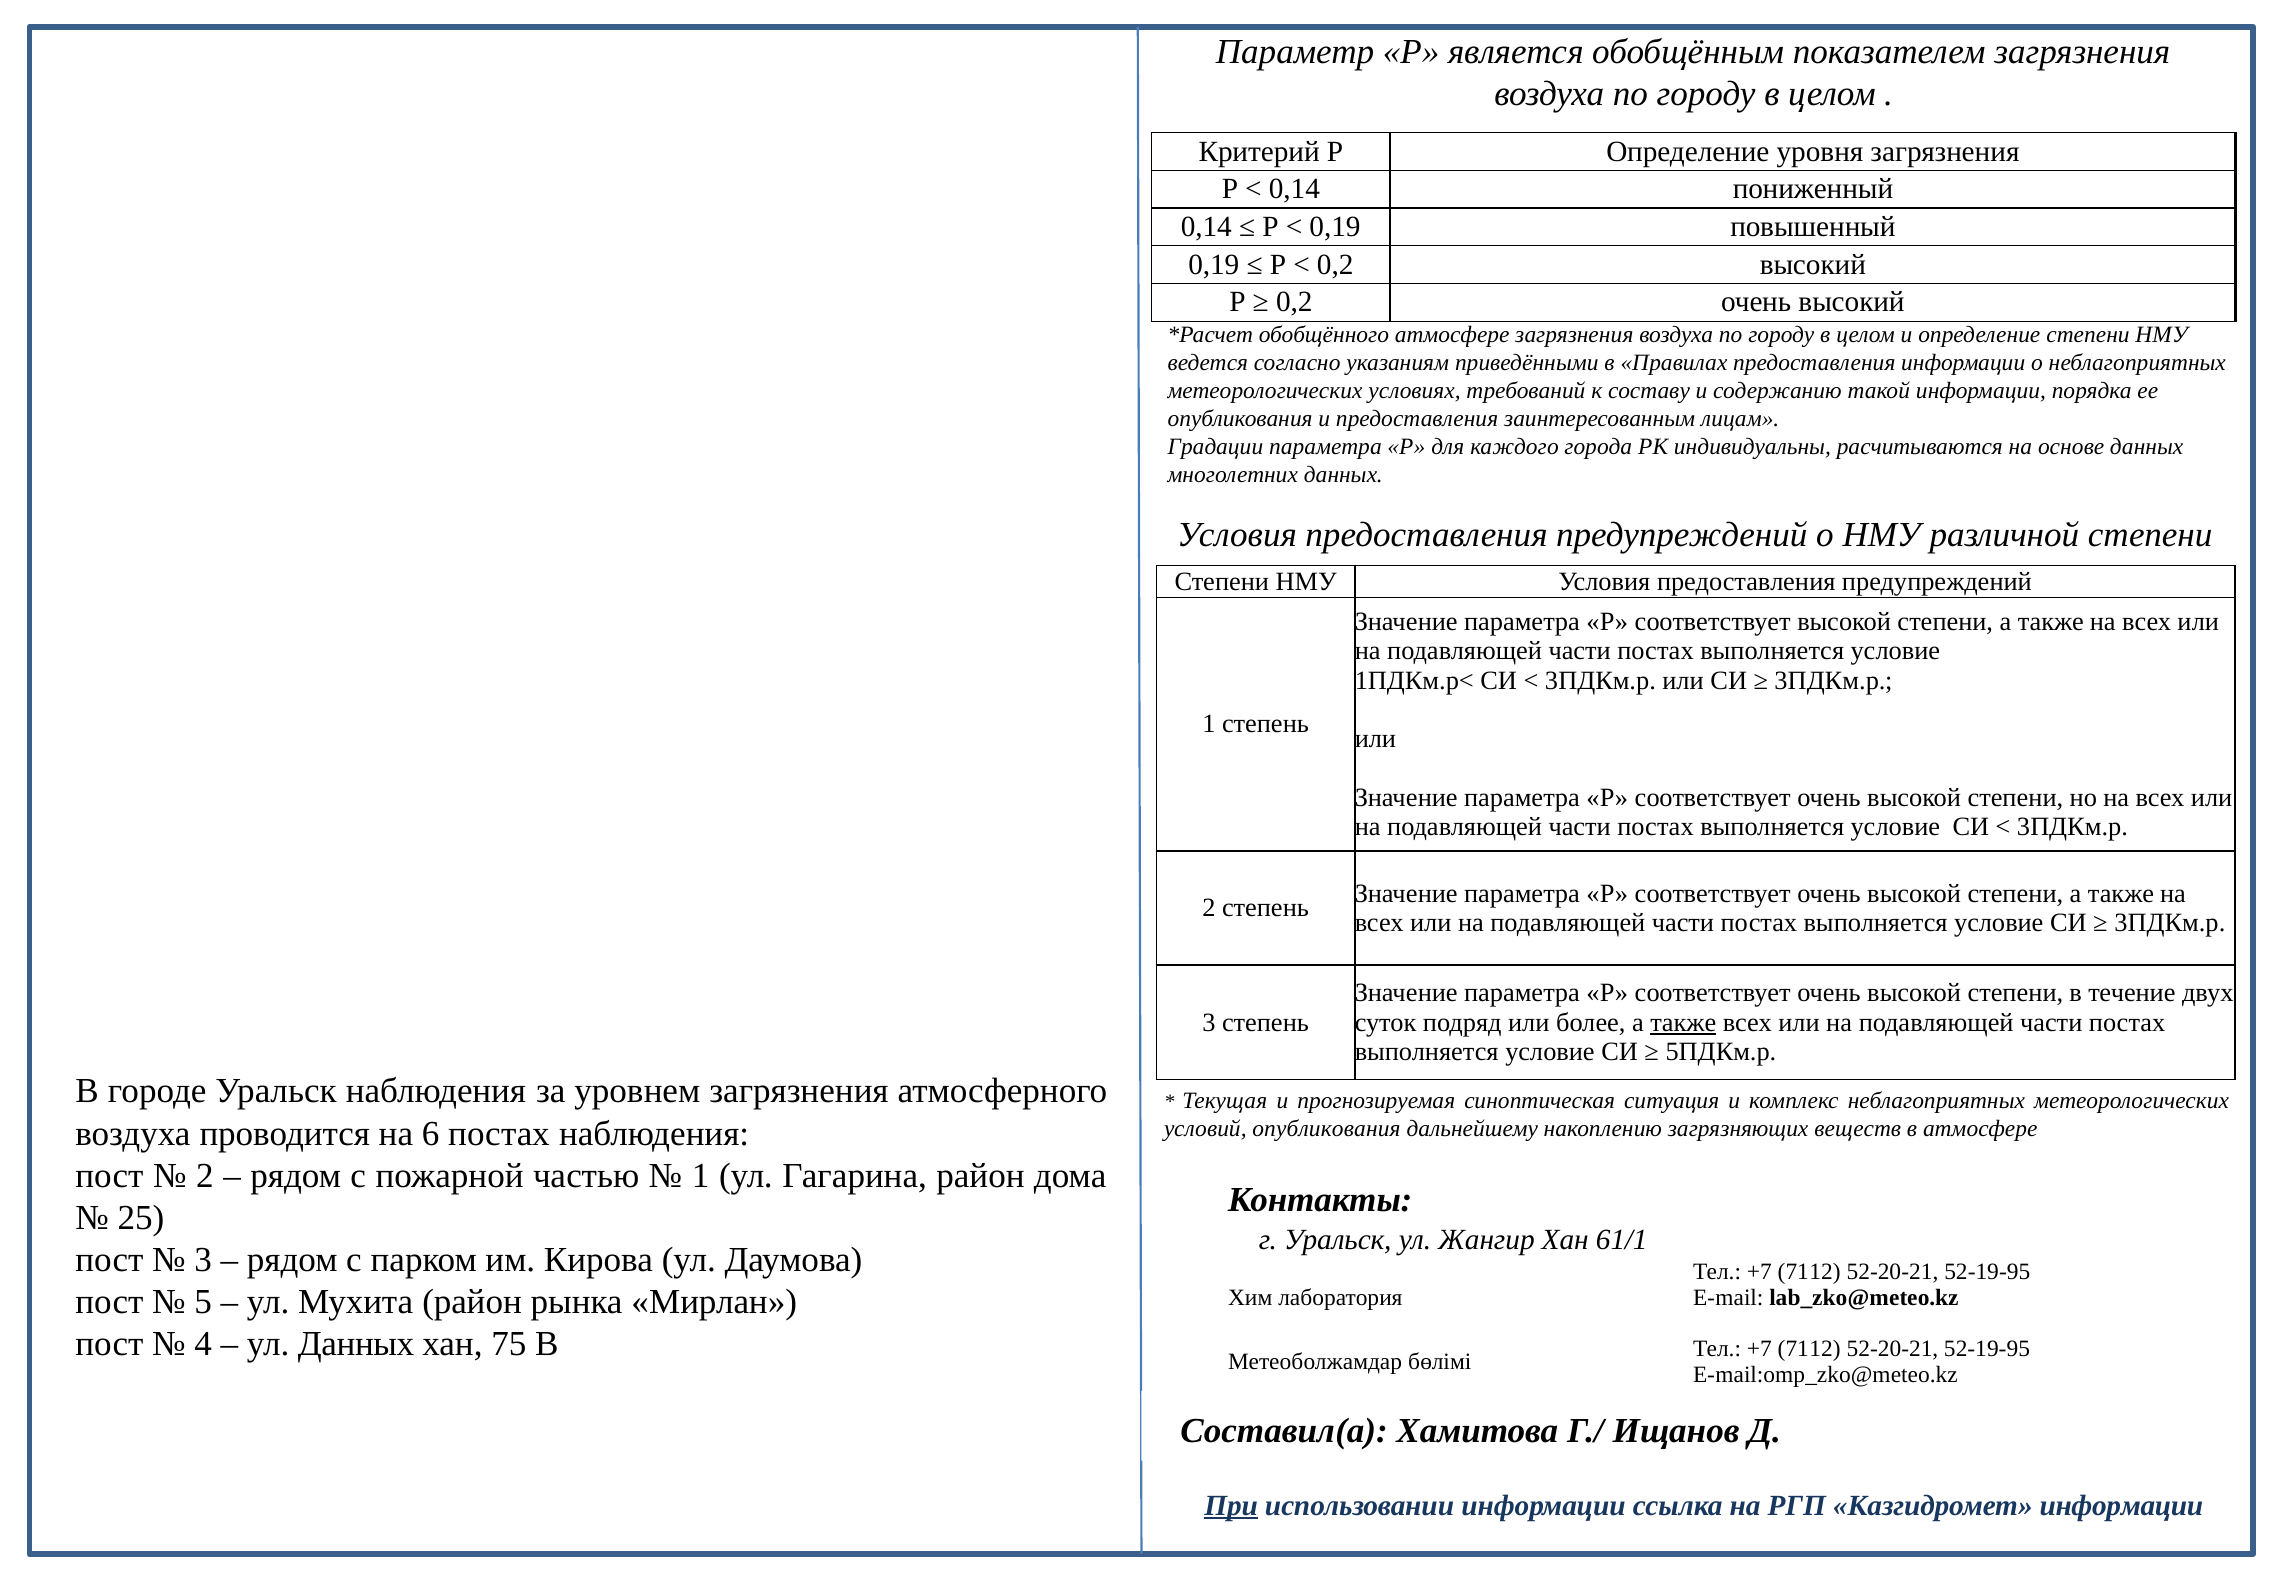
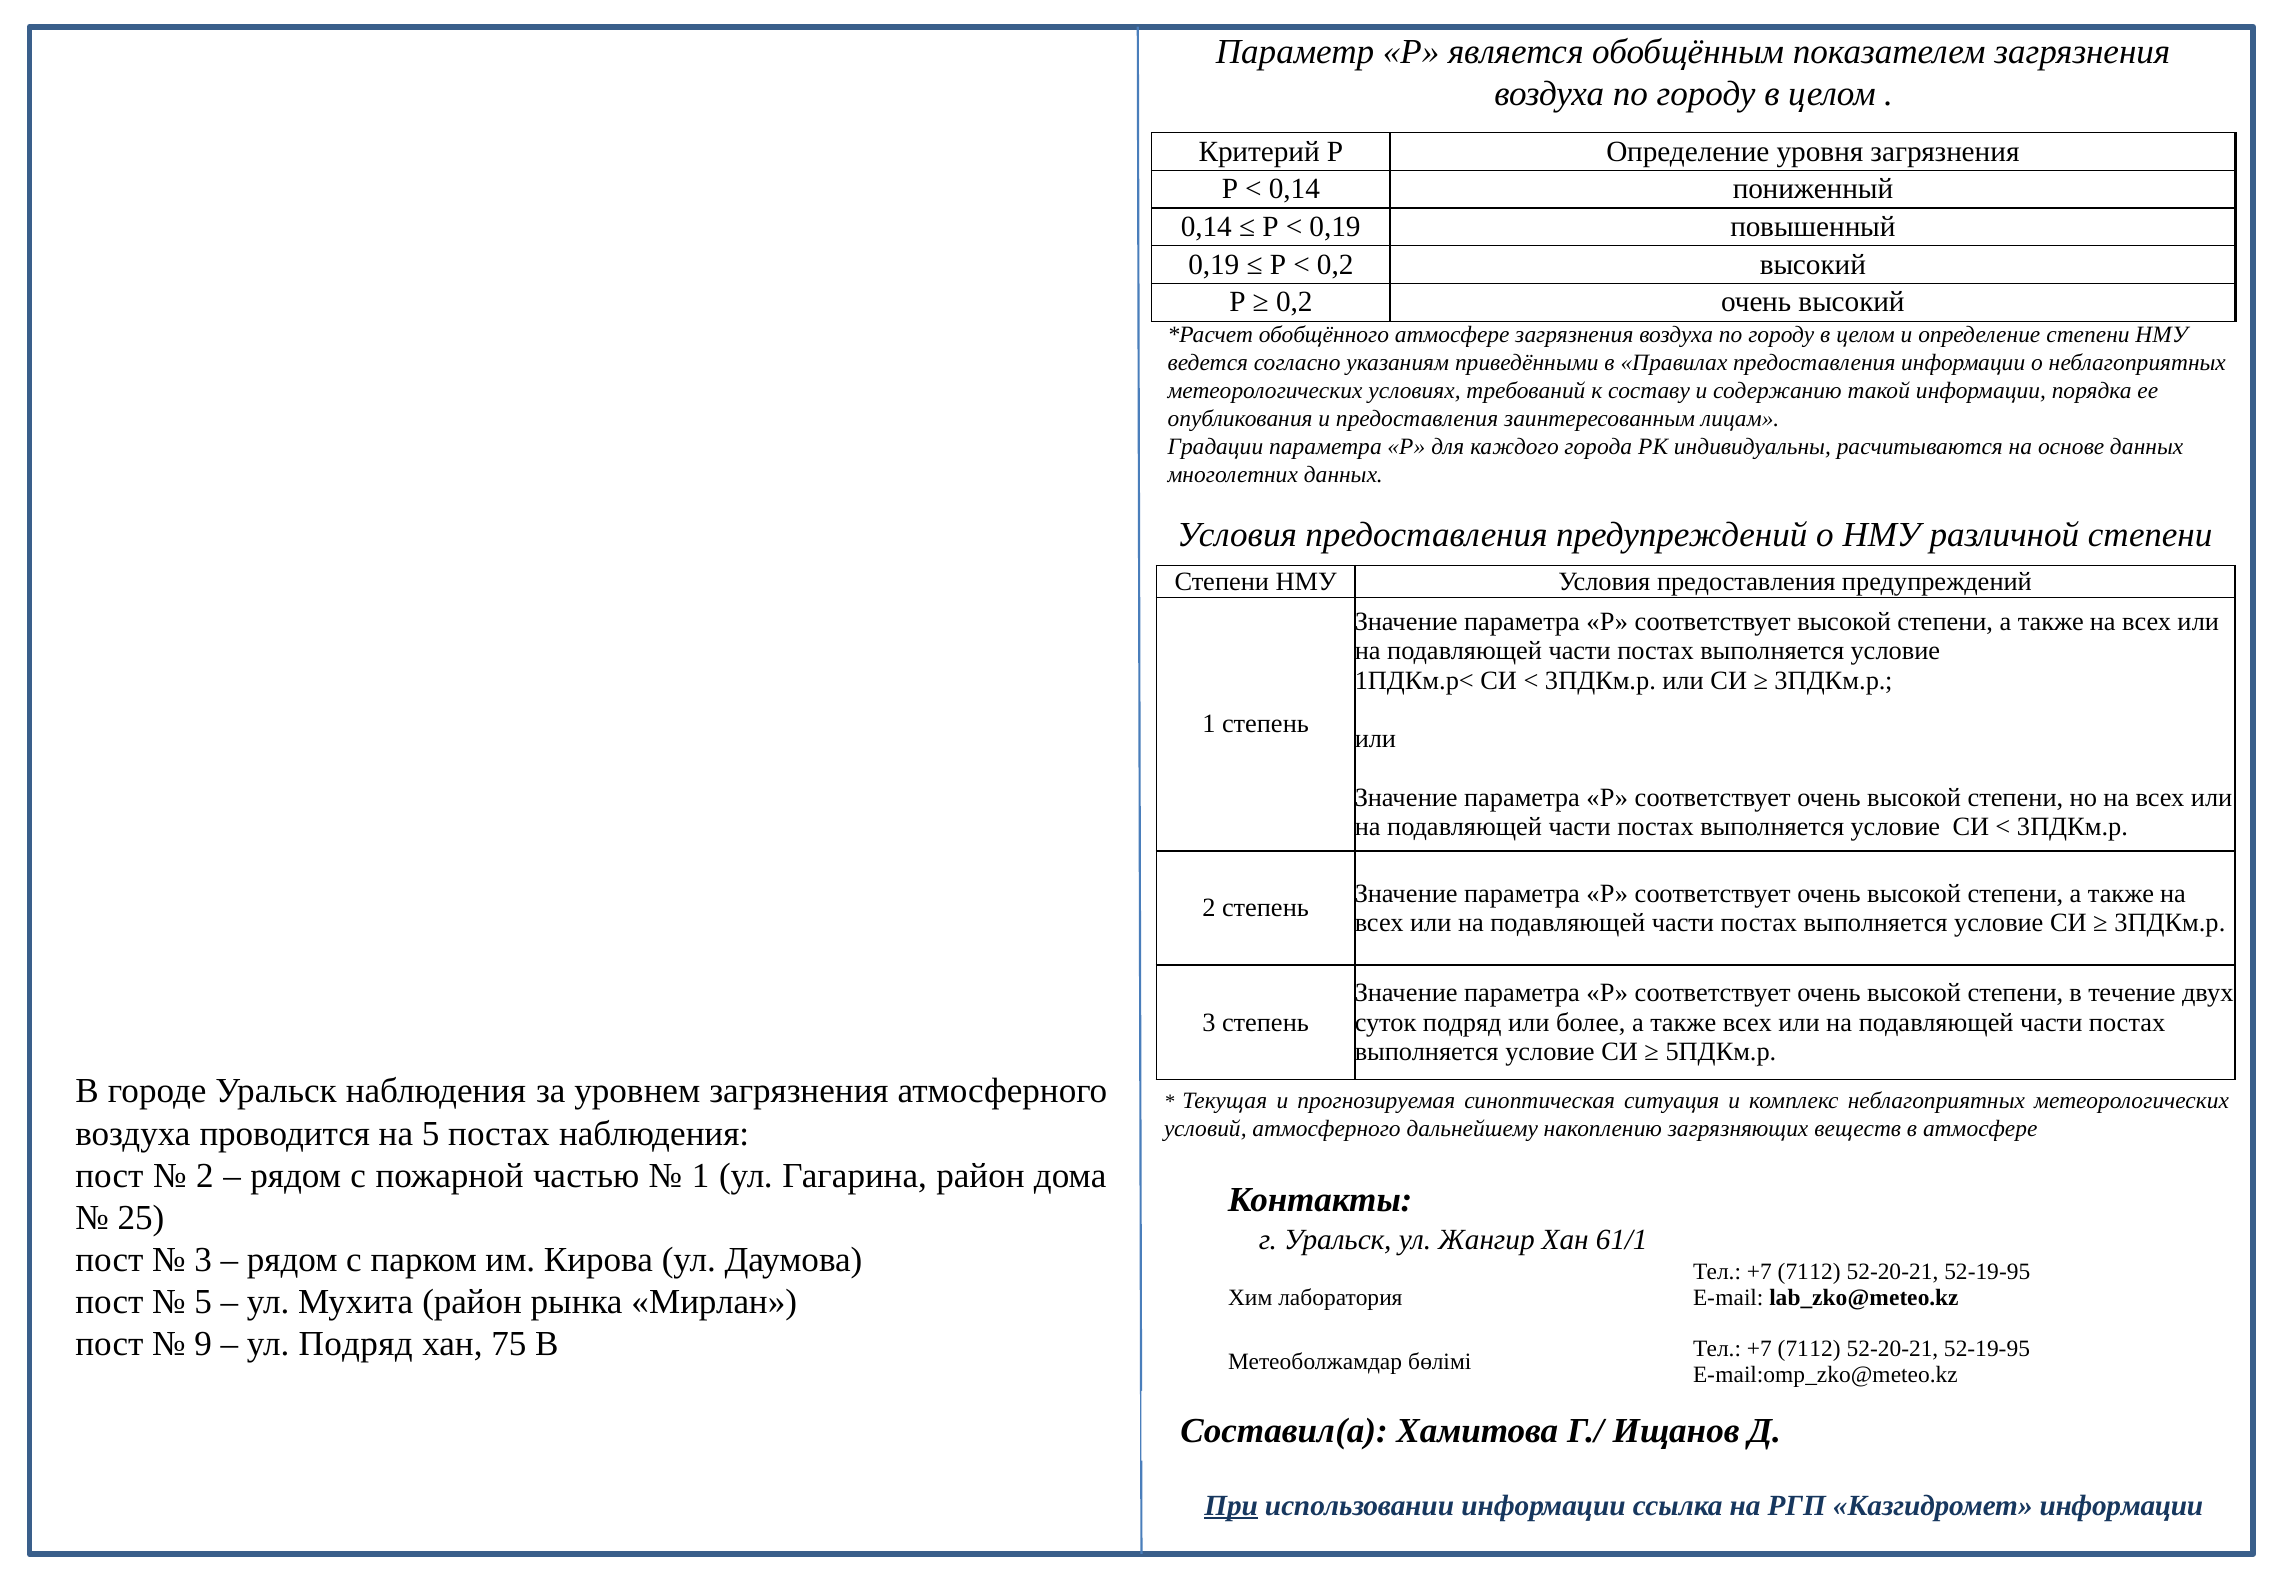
также at (1683, 1022) underline: present -> none
на 6: 6 -> 5
условий опубликования: опубликования -> атмосферного
4: 4 -> 9
ул Данных: Данных -> Подряд
